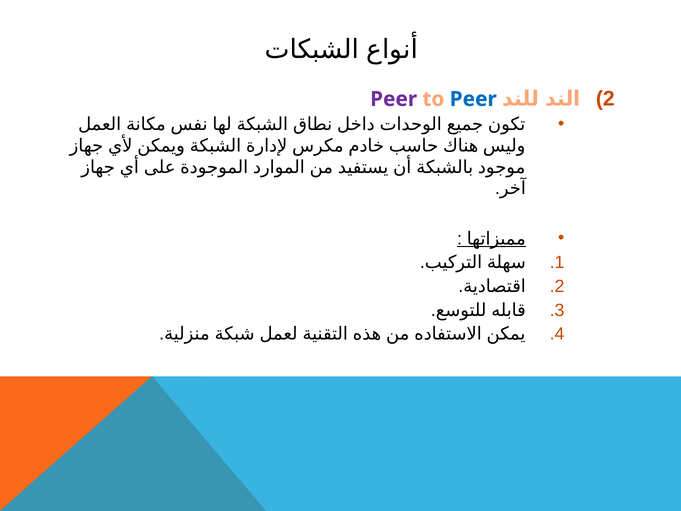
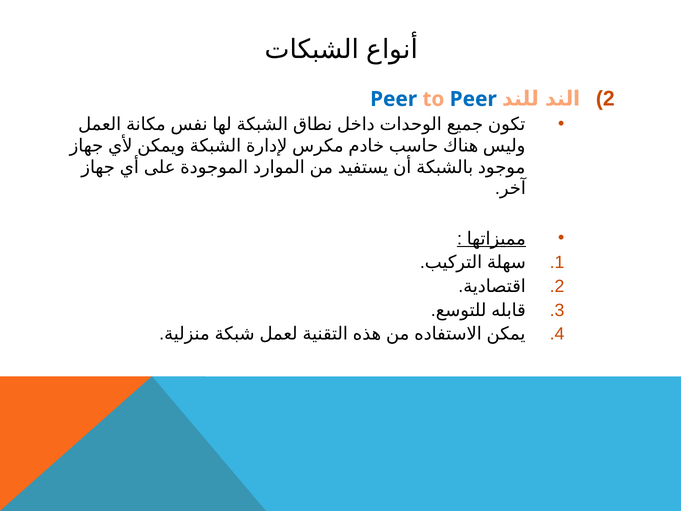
Peer at (394, 99) colour: purple -> blue
